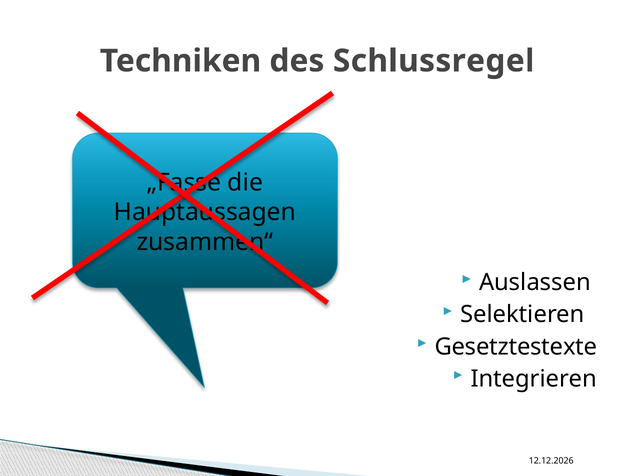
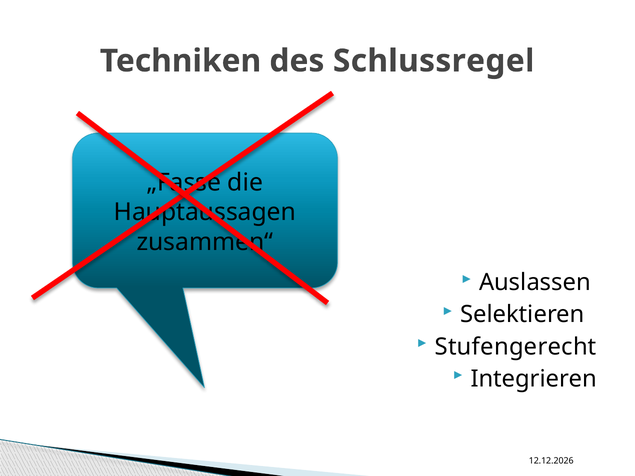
Gesetztestexte: Gesetztestexte -> Stufengerecht
